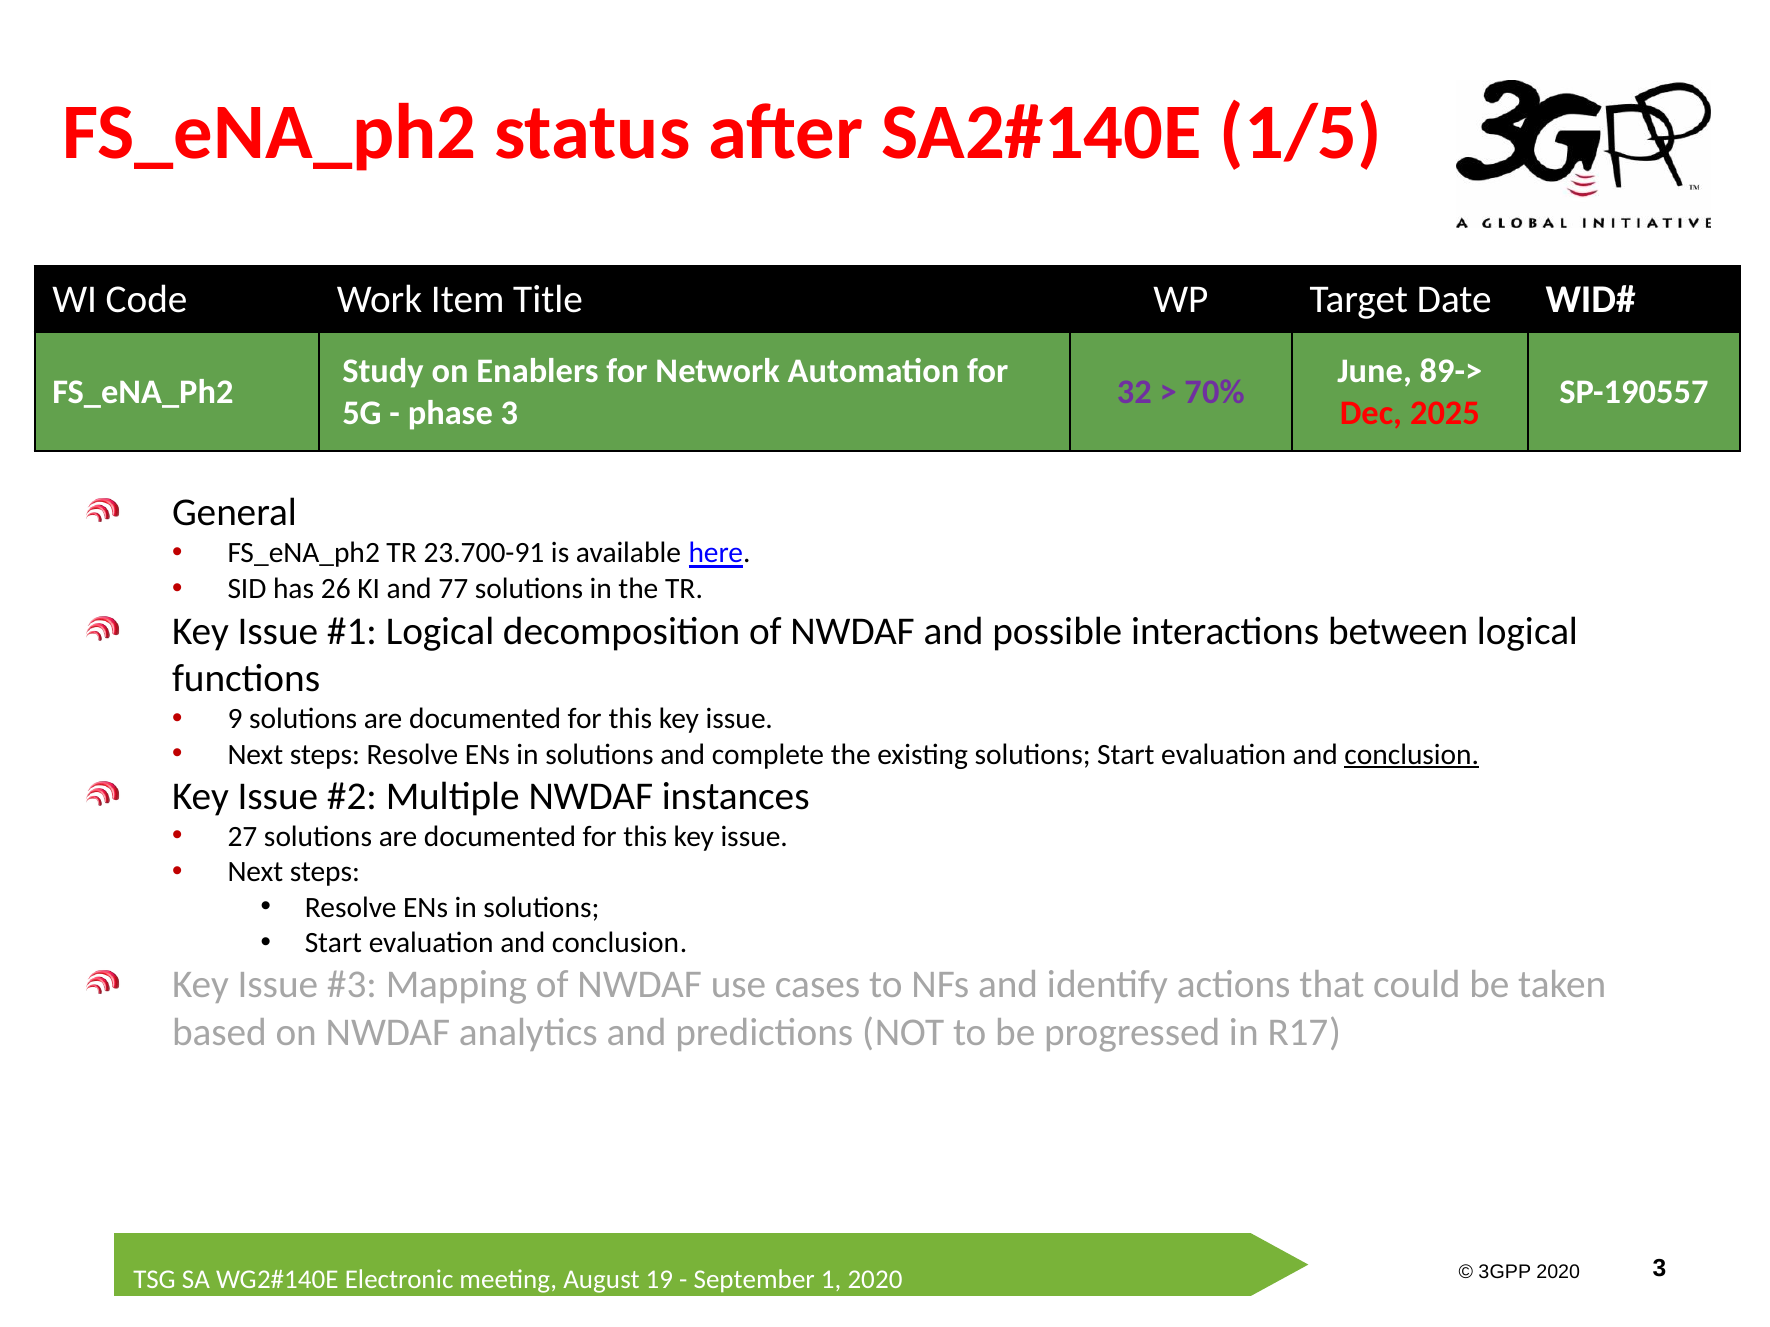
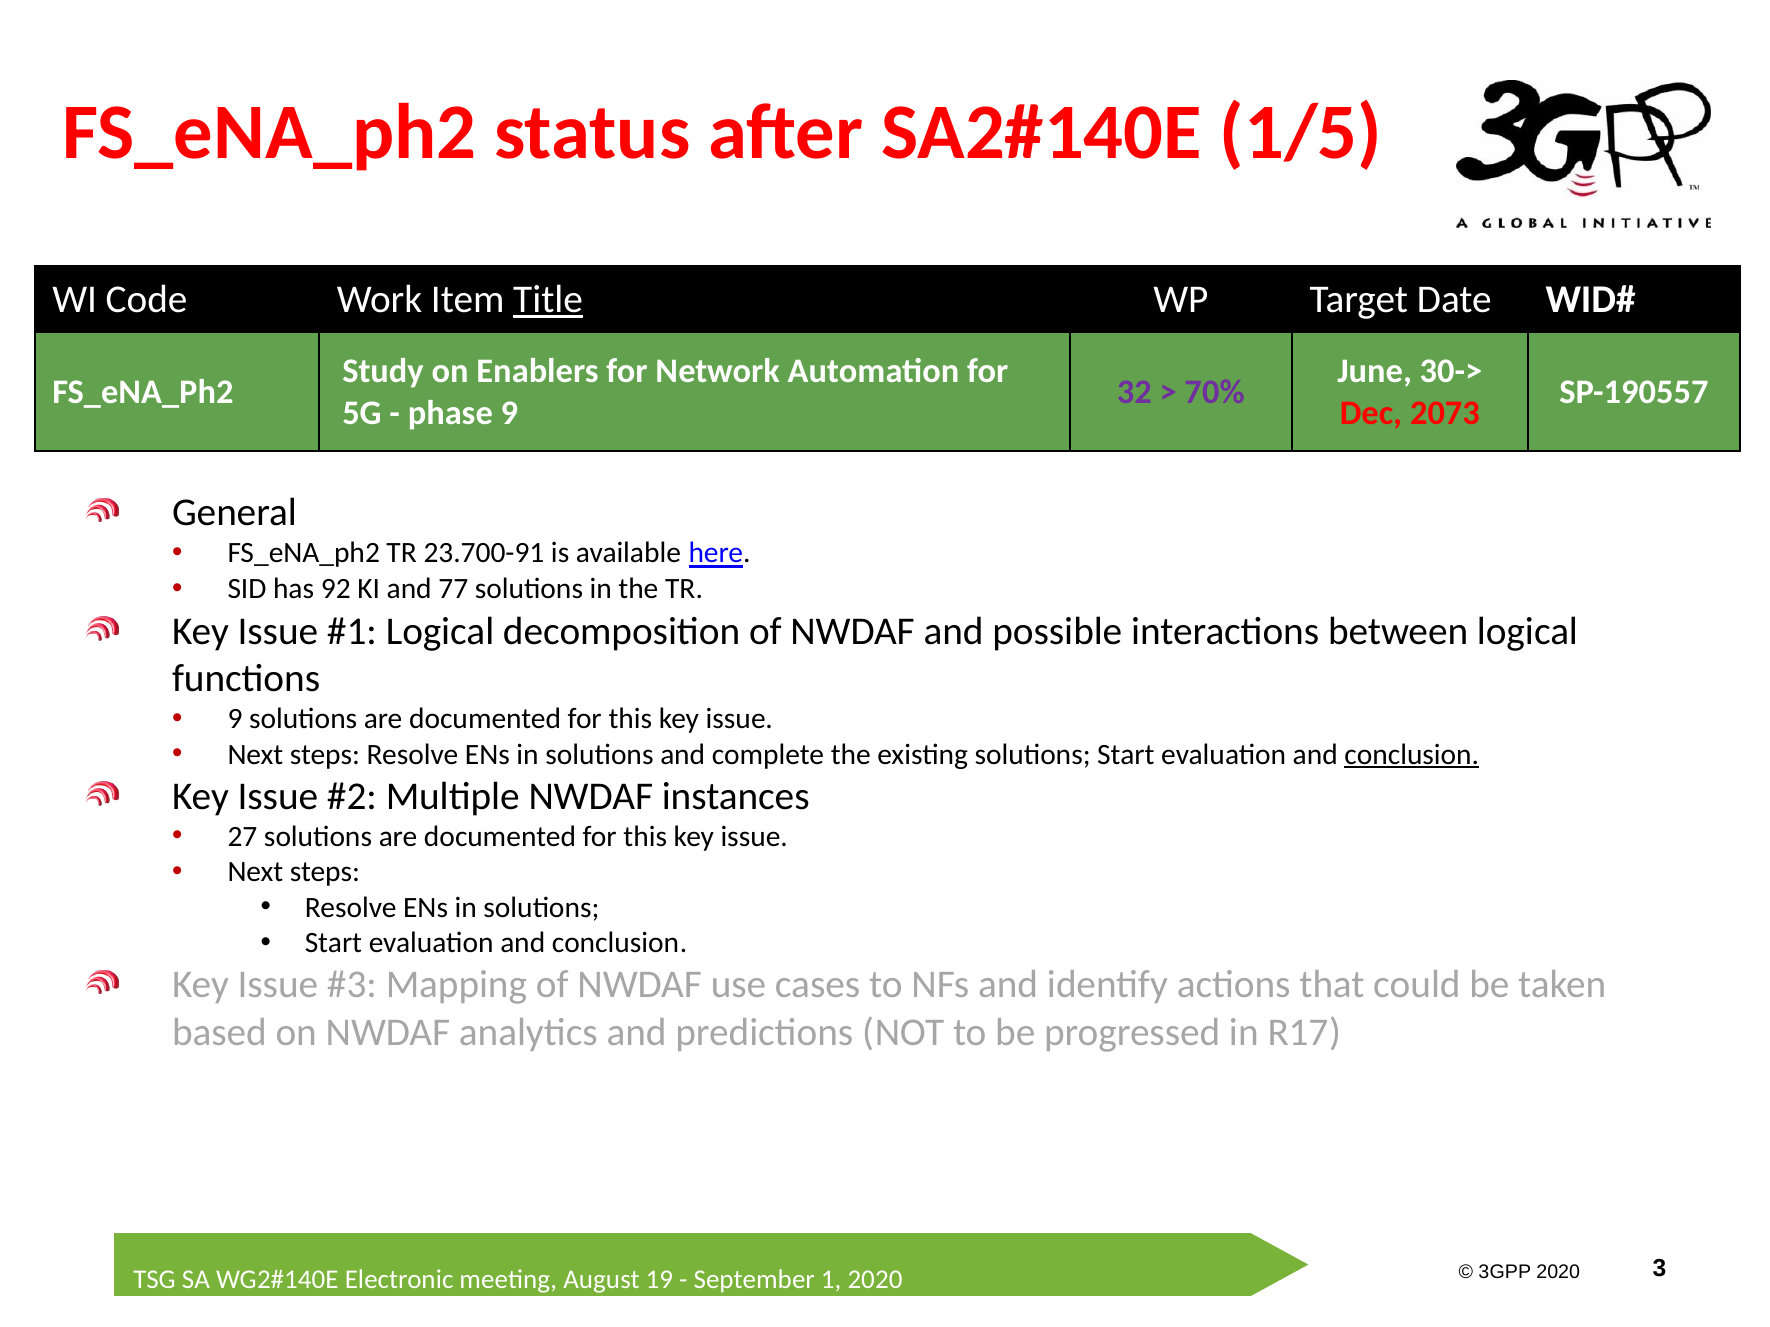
Title underline: none -> present
89->: 89-> -> 30->
phase 3: 3 -> 9
2025: 2025 -> 2073
26: 26 -> 92
